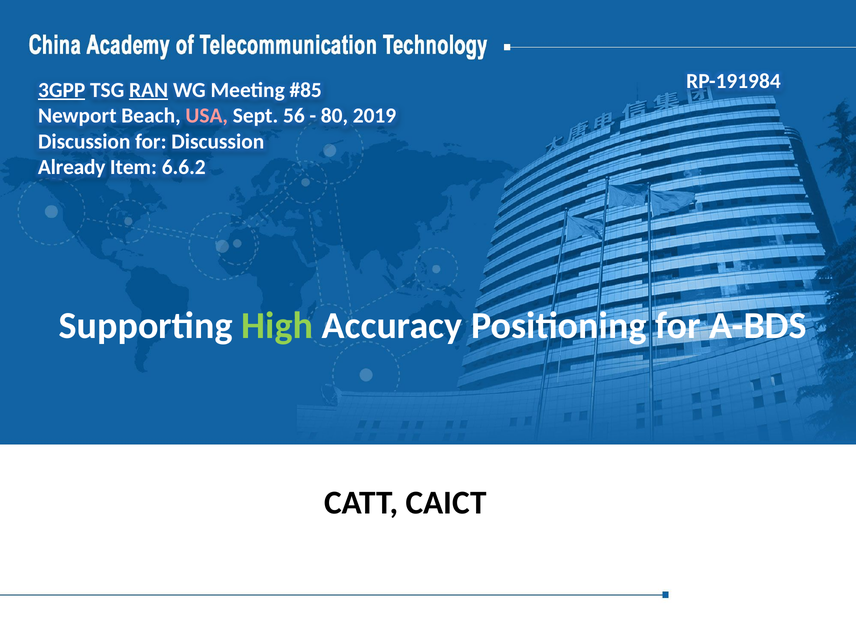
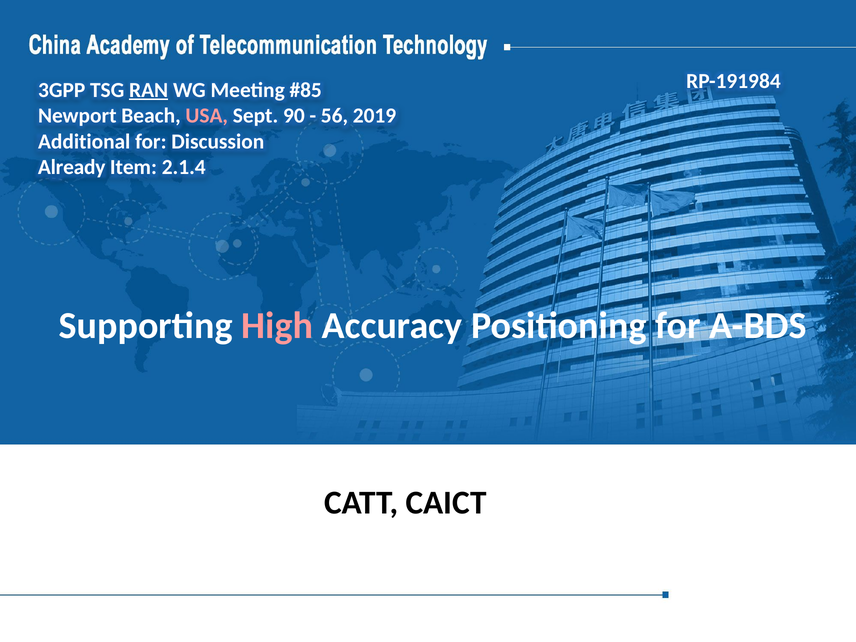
3GPP underline: present -> none
56: 56 -> 90
80: 80 -> 56
Discussion at (84, 141): Discussion -> Additional
6.6.2: 6.6.2 -> 2.1.4
High colour: light green -> pink
